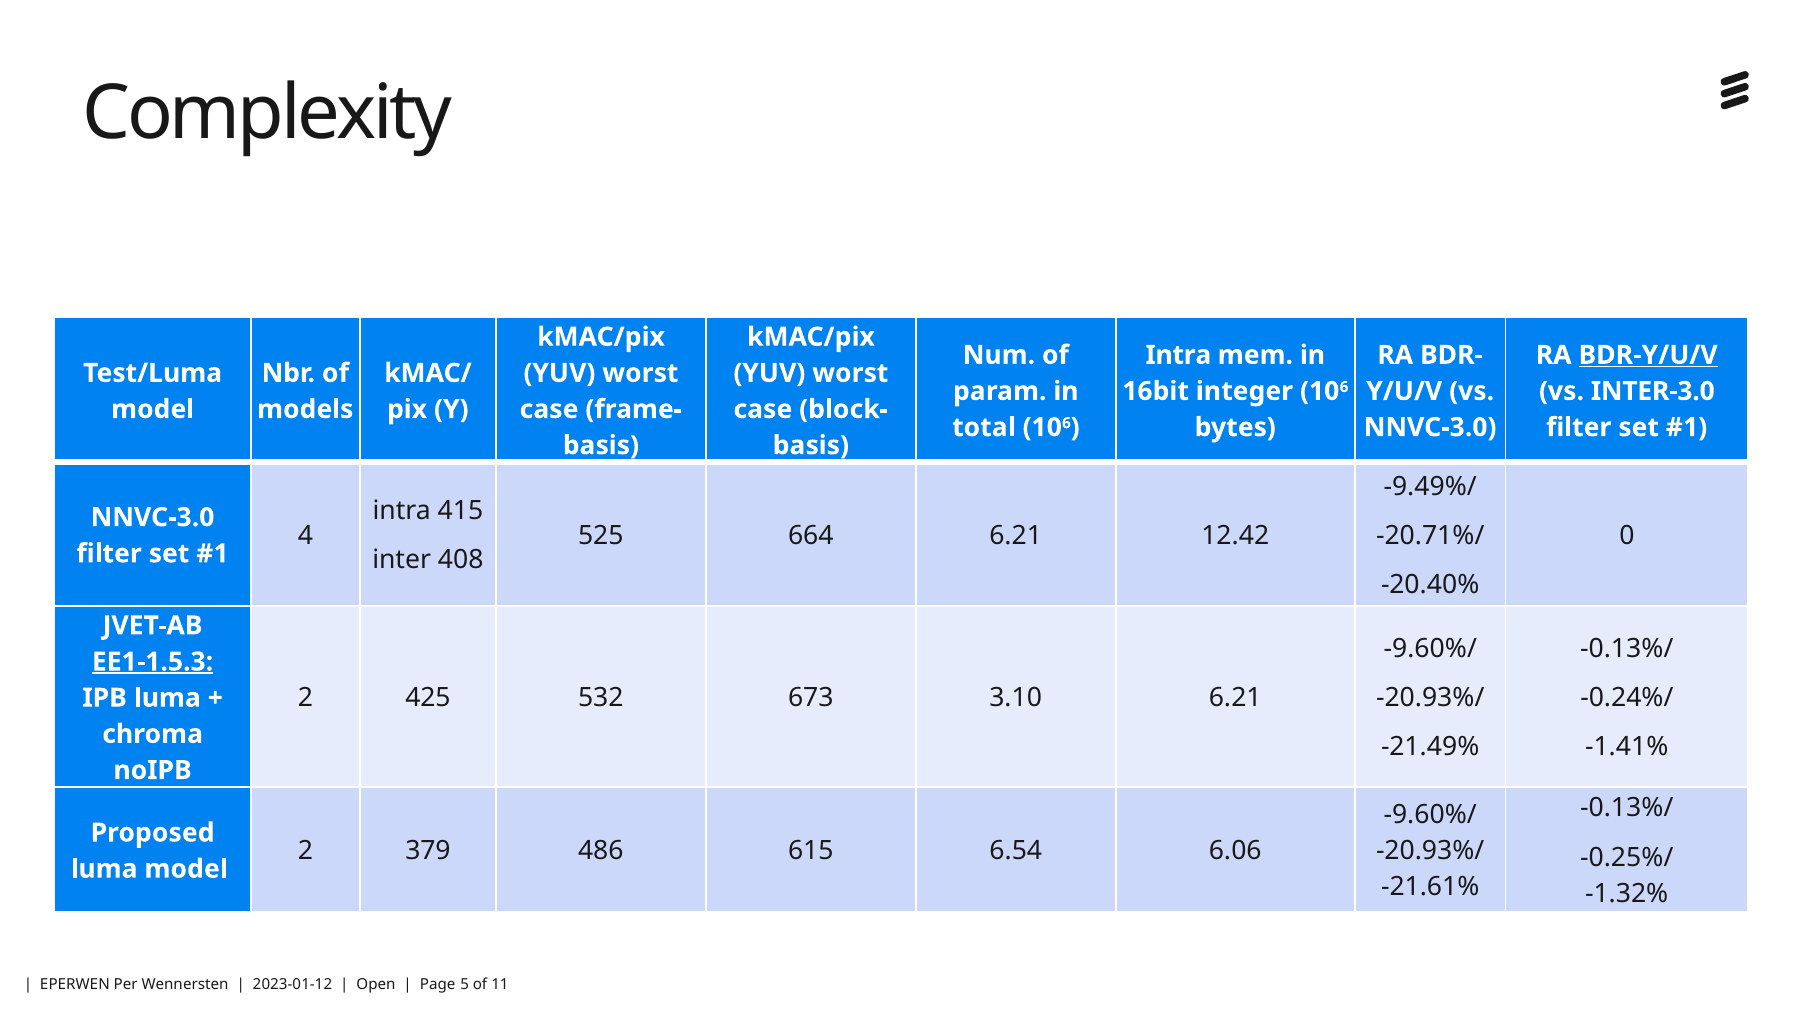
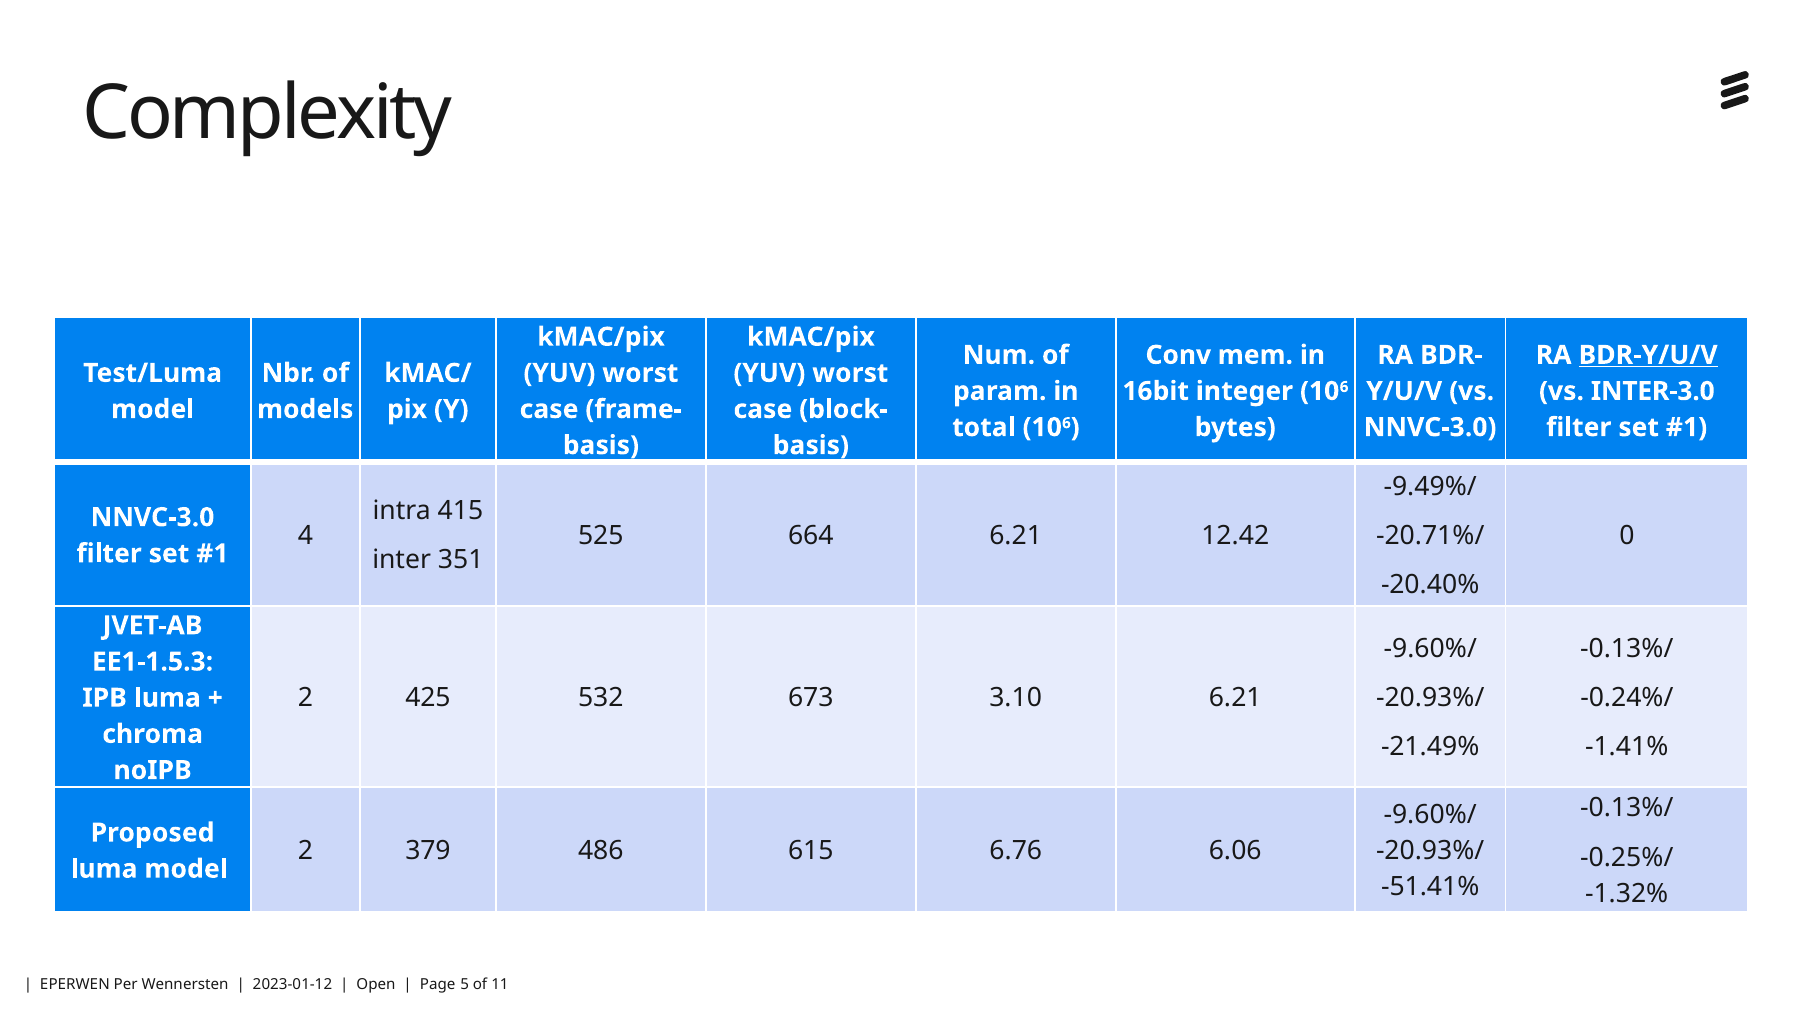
Intra at (1178, 355): Intra -> Conv
408: 408 -> 351
EE1-1.5.3 underline: present -> none
6.54: 6.54 -> 6.76
-21.61%: -21.61% -> -51.41%
